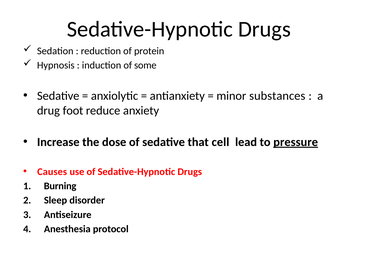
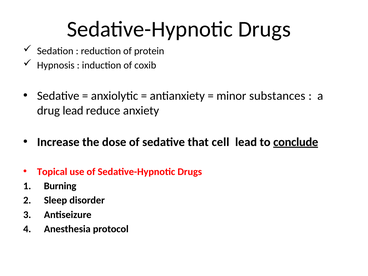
some: some -> coxib
drug foot: foot -> lead
pressure: pressure -> conclude
Causes: Causes -> Topical
